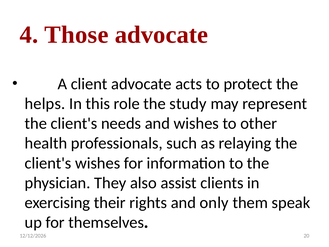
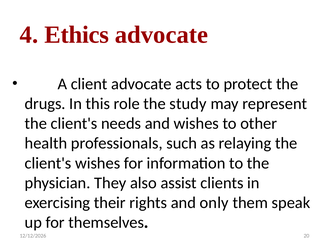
Those: Those -> Ethics
helps: helps -> drugs
